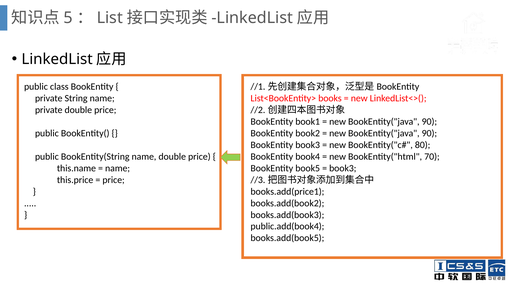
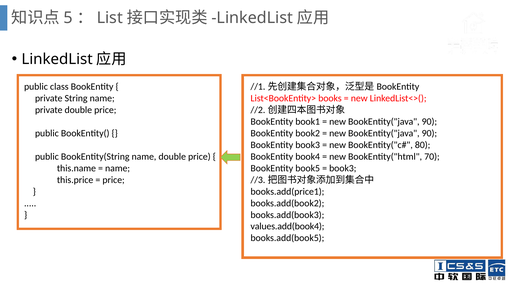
public.add(book4: public.add(book4 -> values.add(book4
